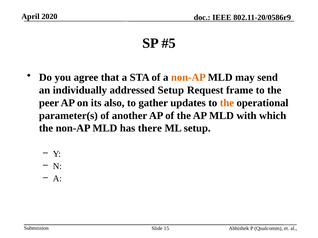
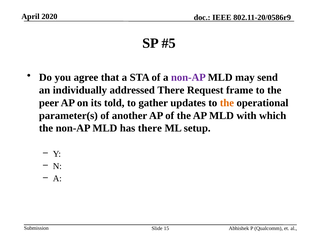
non-AP at (188, 78) colour: orange -> purple
addressed Setup: Setup -> There
also: also -> told
